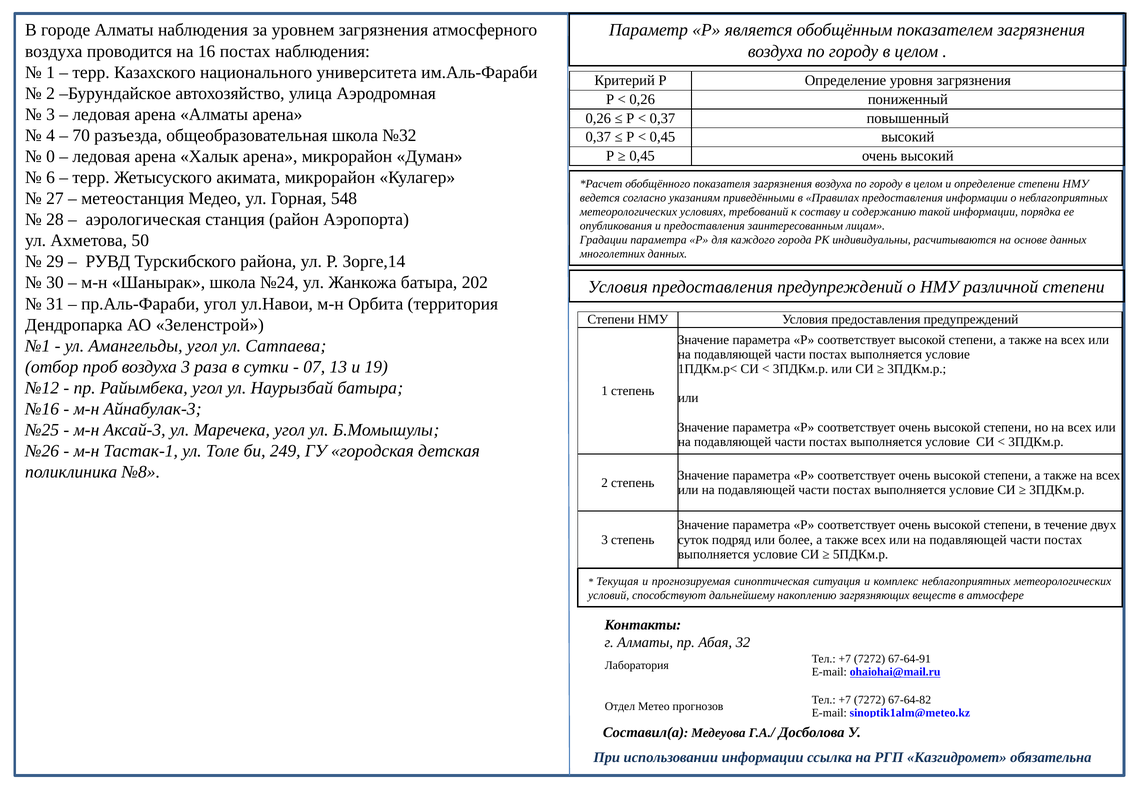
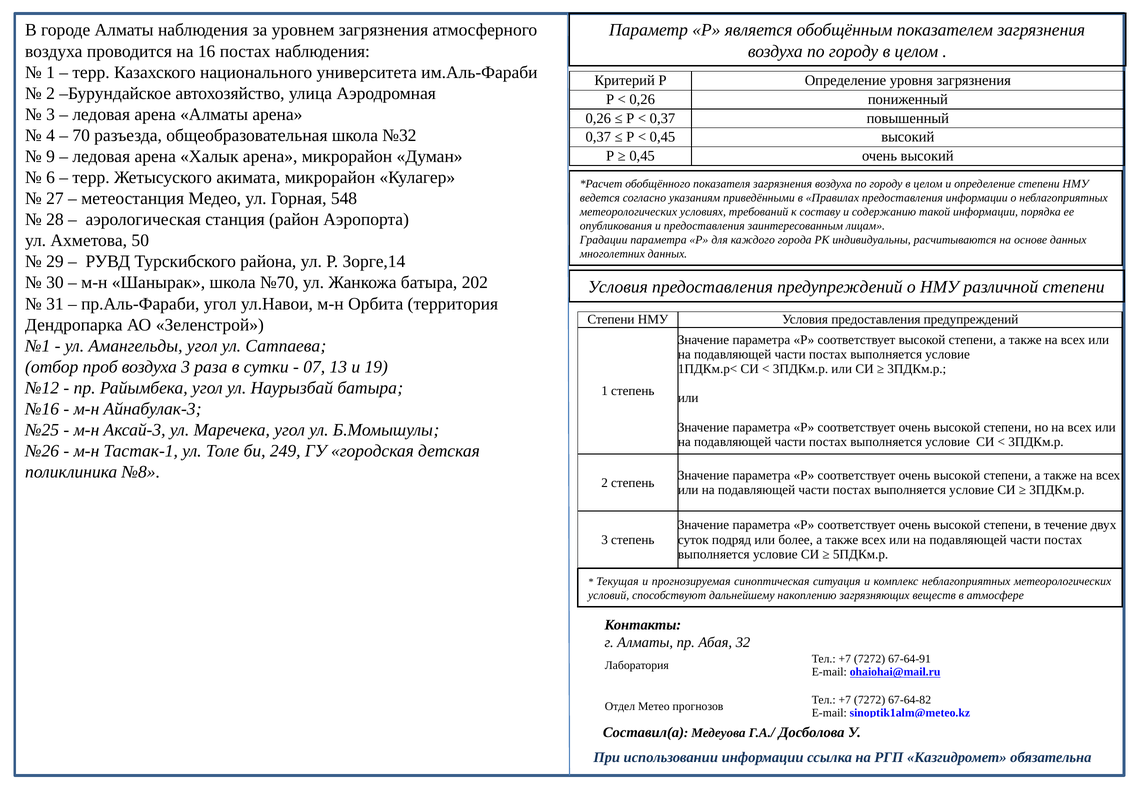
0: 0 -> 9
№24: №24 -> №70
